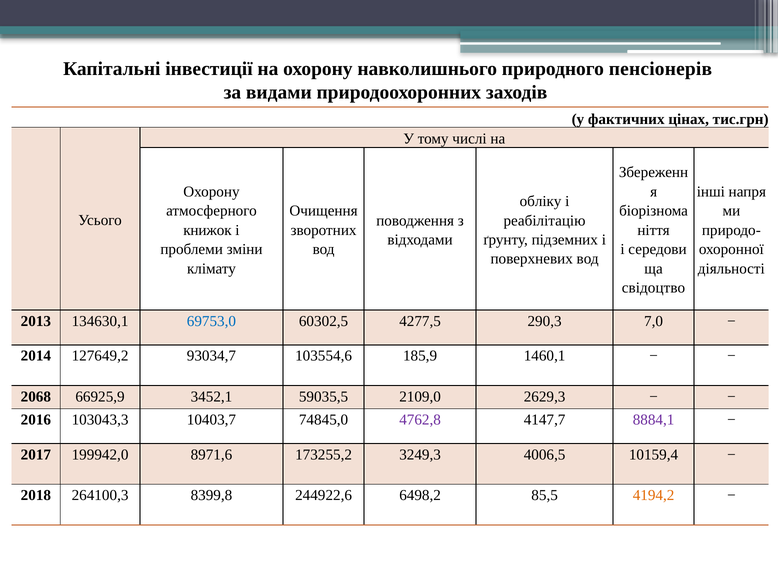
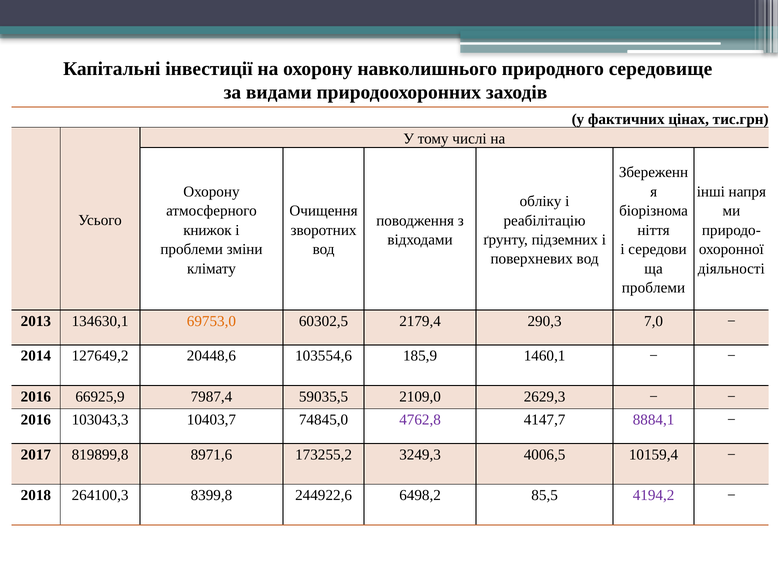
пенсіонерів: пенсіонерів -> середовище
свідоцтво at (653, 288): свідоцтво -> проблеми
69753,0 colour: blue -> orange
4277,5: 4277,5 -> 2179,4
93034,7: 93034,7 -> 20448,6
2068 at (36, 396): 2068 -> 2016
3452,1: 3452,1 -> 7987,4
199942,0: 199942,0 -> 819899,8
4194,2 colour: orange -> purple
